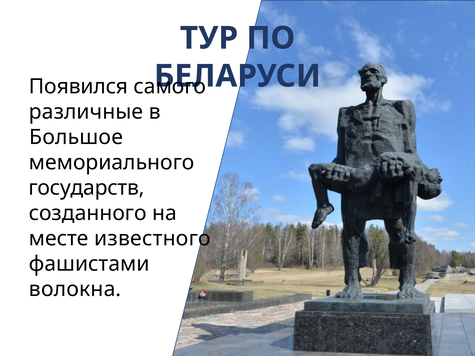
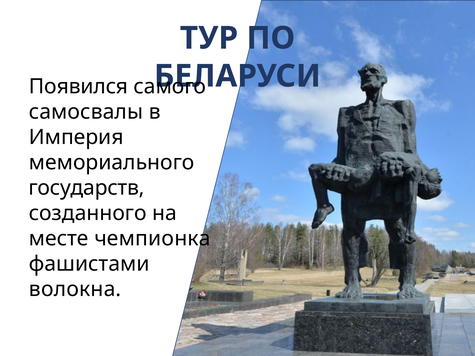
различные: различные -> самосвалы
Большое: Большое -> Империя
известного: известного -> чемпионка
